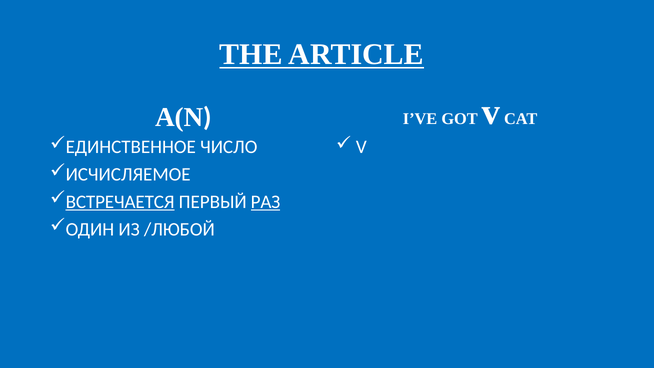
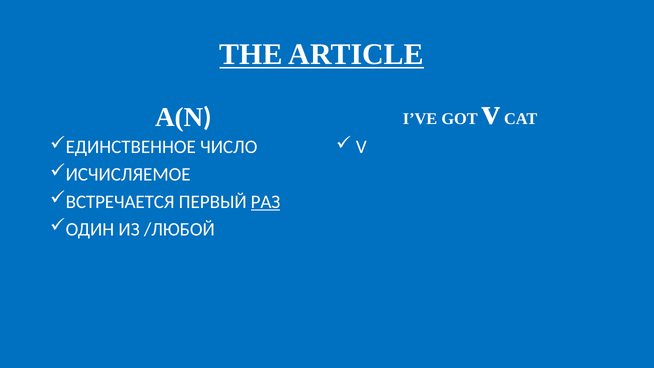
ВСТРЕЧАЕТСЯ underline: present -> none
